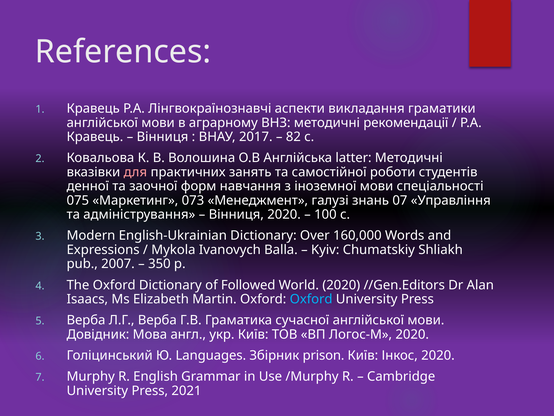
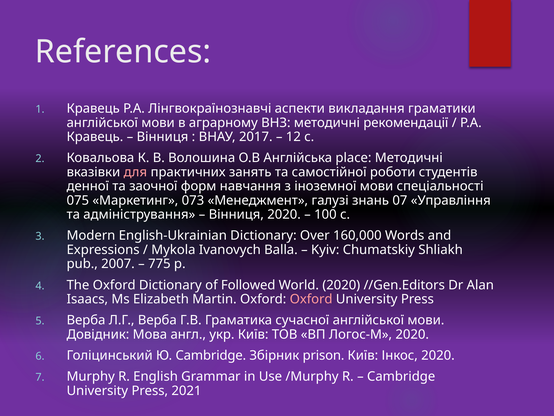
82: 82 -> 12
latter: latter -> place
350: 350 -> 775
Oxford at (311, 299) colour: light blue -> pink
Ю Languages: Languages -> Cambridge
